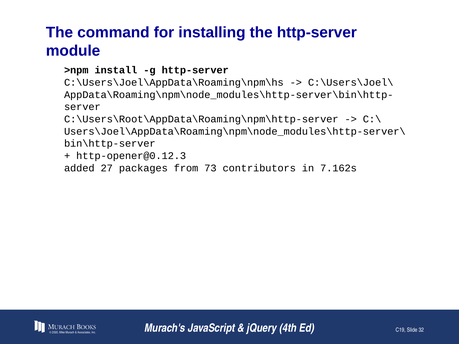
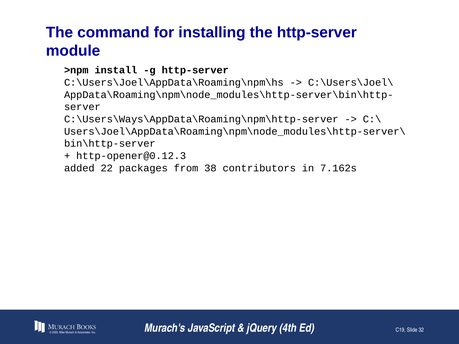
C:\Users\Root\AppData\Roaming\npm\http-server: C:\Users\Root\AppData\Roaming\npm\http-server -> C:\Users\Ways\AppData\Roaming\npm\http-server
27: 27 -> 22
73: 73 -> 38
